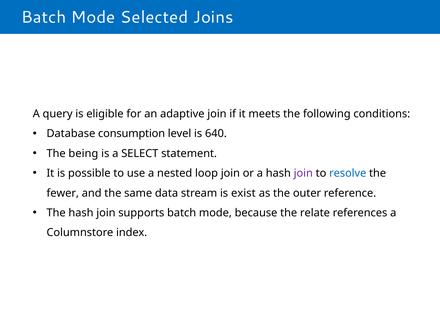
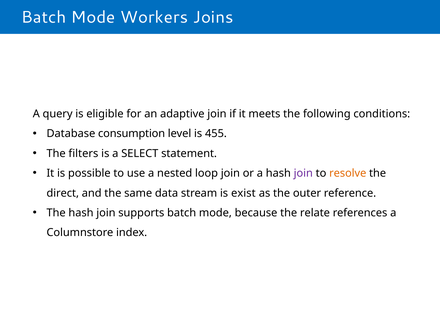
Selected: Selected -> Workers
640: 640 -> 455
being: being -> filters
resolve colour: blue -> orange
fewer: fewer -> direct
